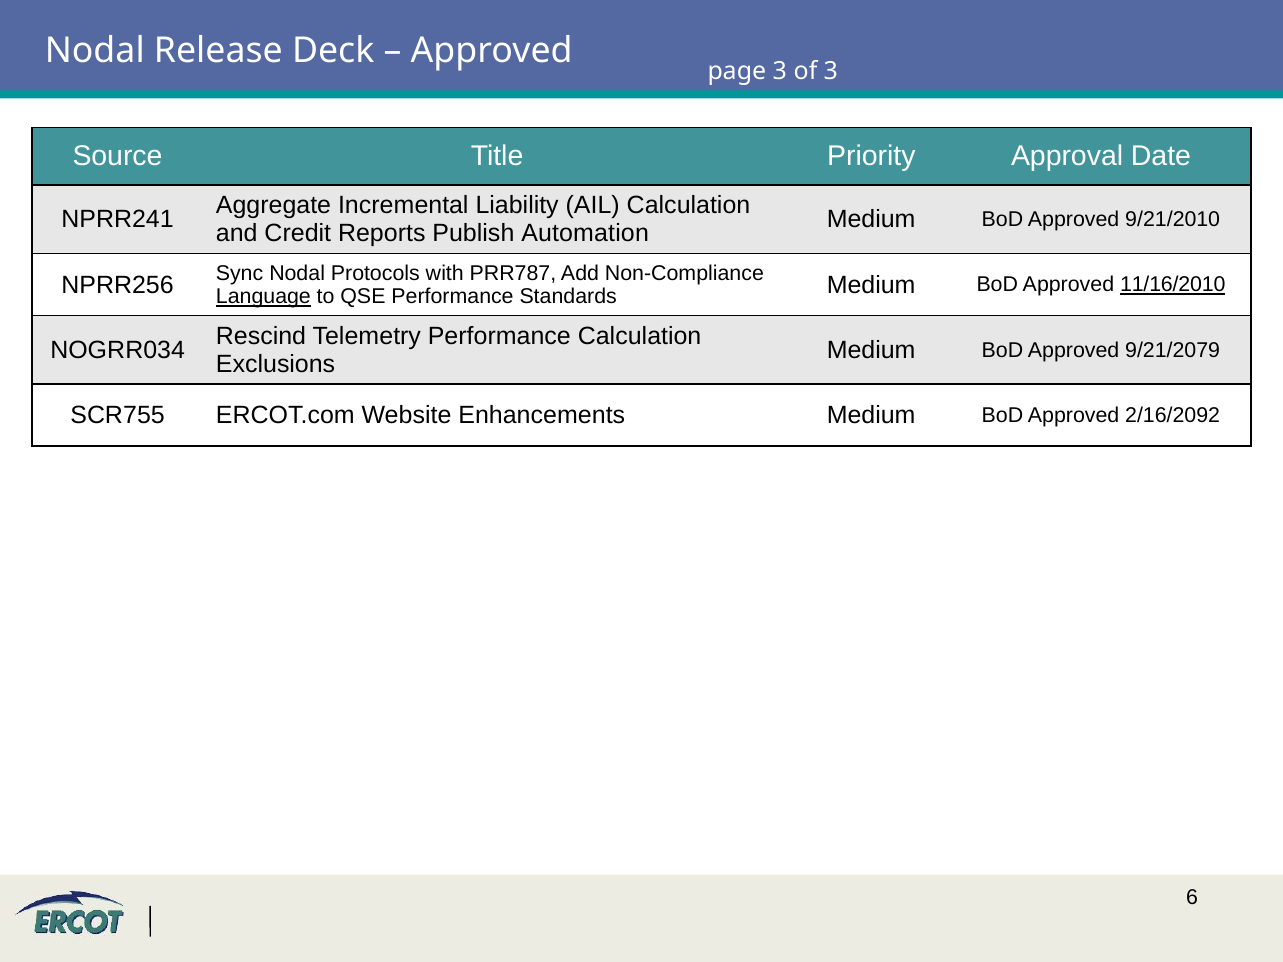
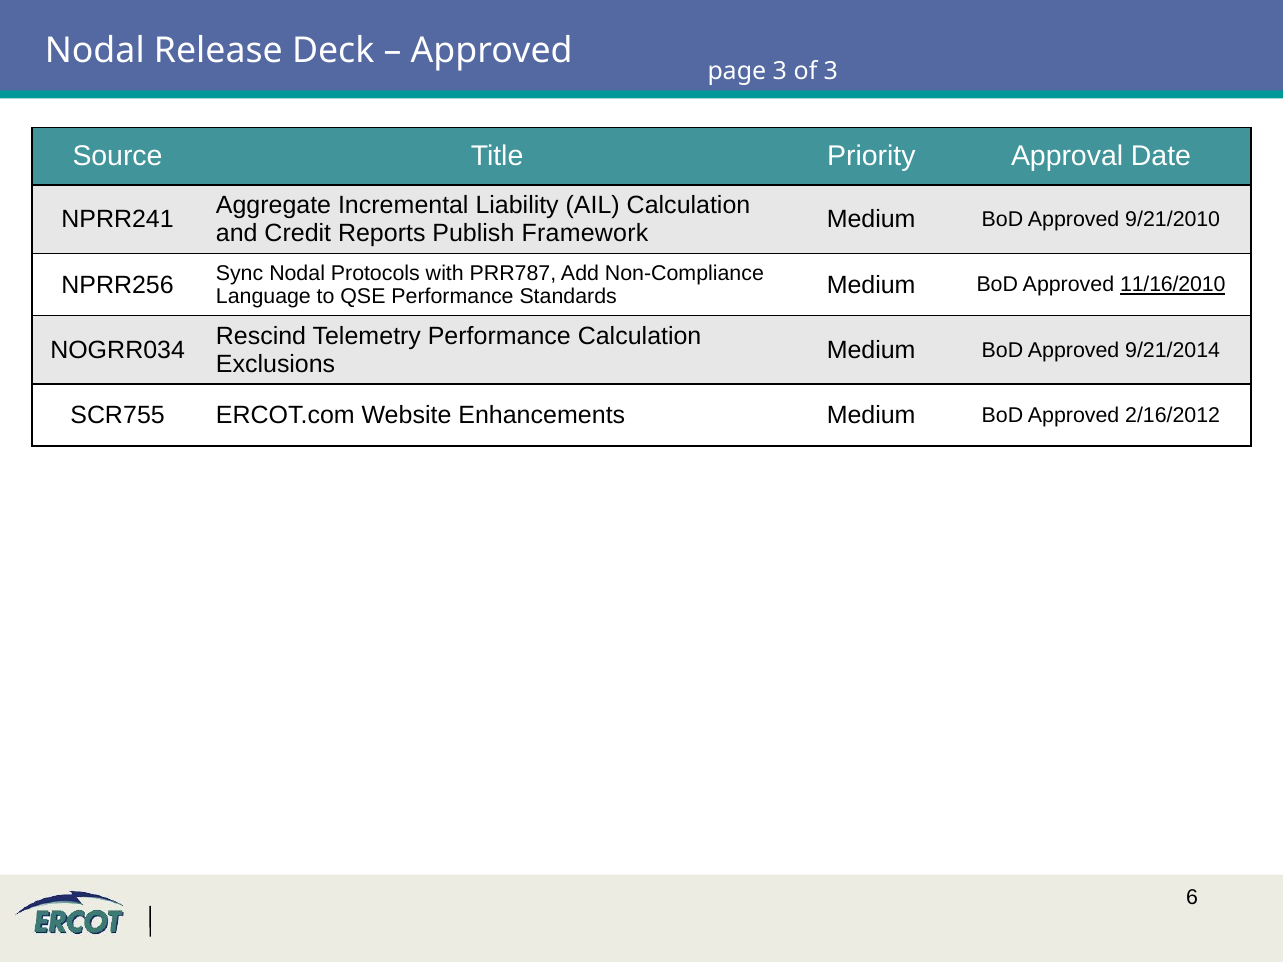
Automation: Automation -> Framework
Language underline: present -> none
9/21/2079: 9/21/2079 -> 9/21/2014
2/16/2092: 2/16/2092 -> 2/16/2012
